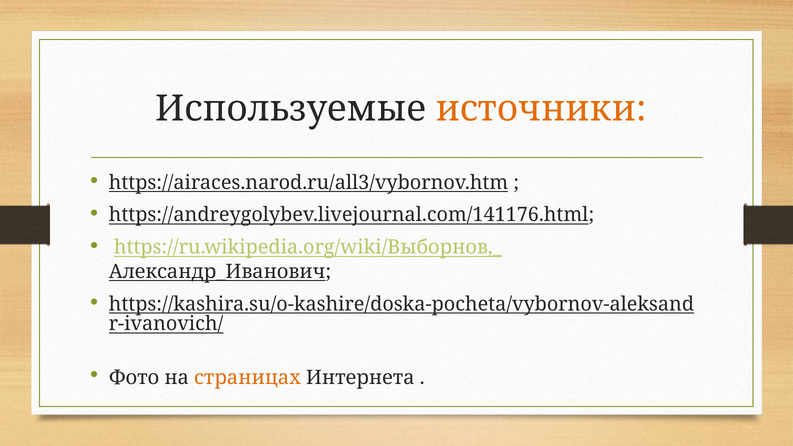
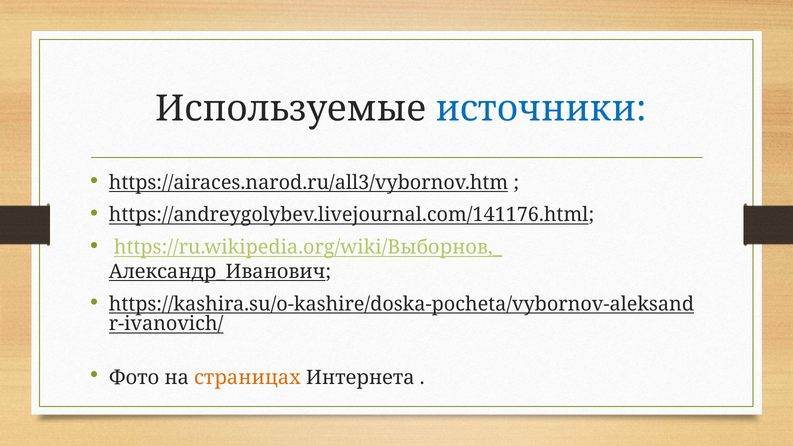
источники colour: orange -> blue
